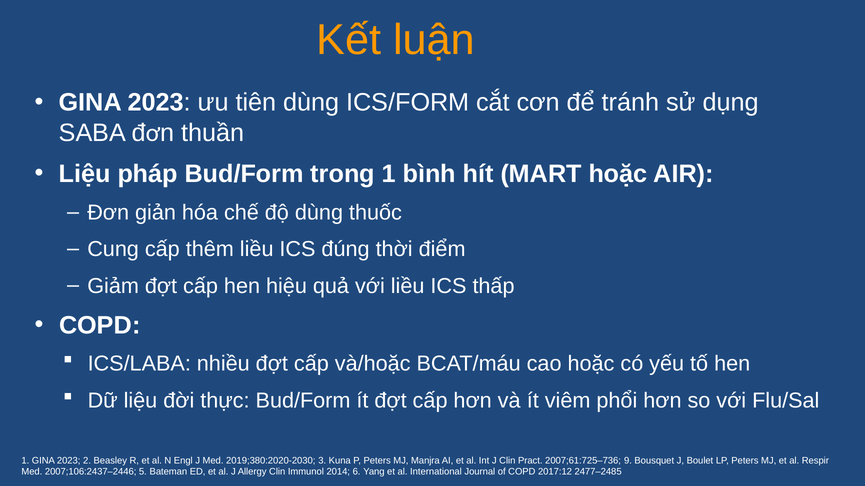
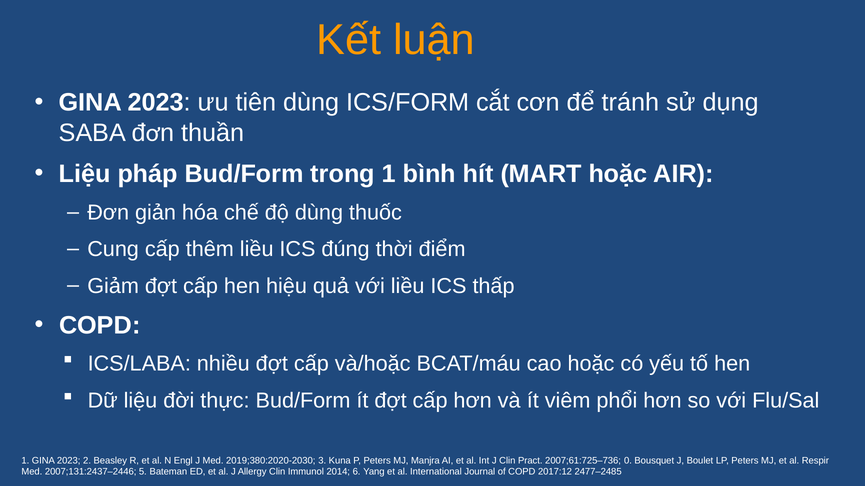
9: 9 -> 0
2007;106:2437–2446: 2007;106:2437–2446 -> 2007;131:2437–2446
